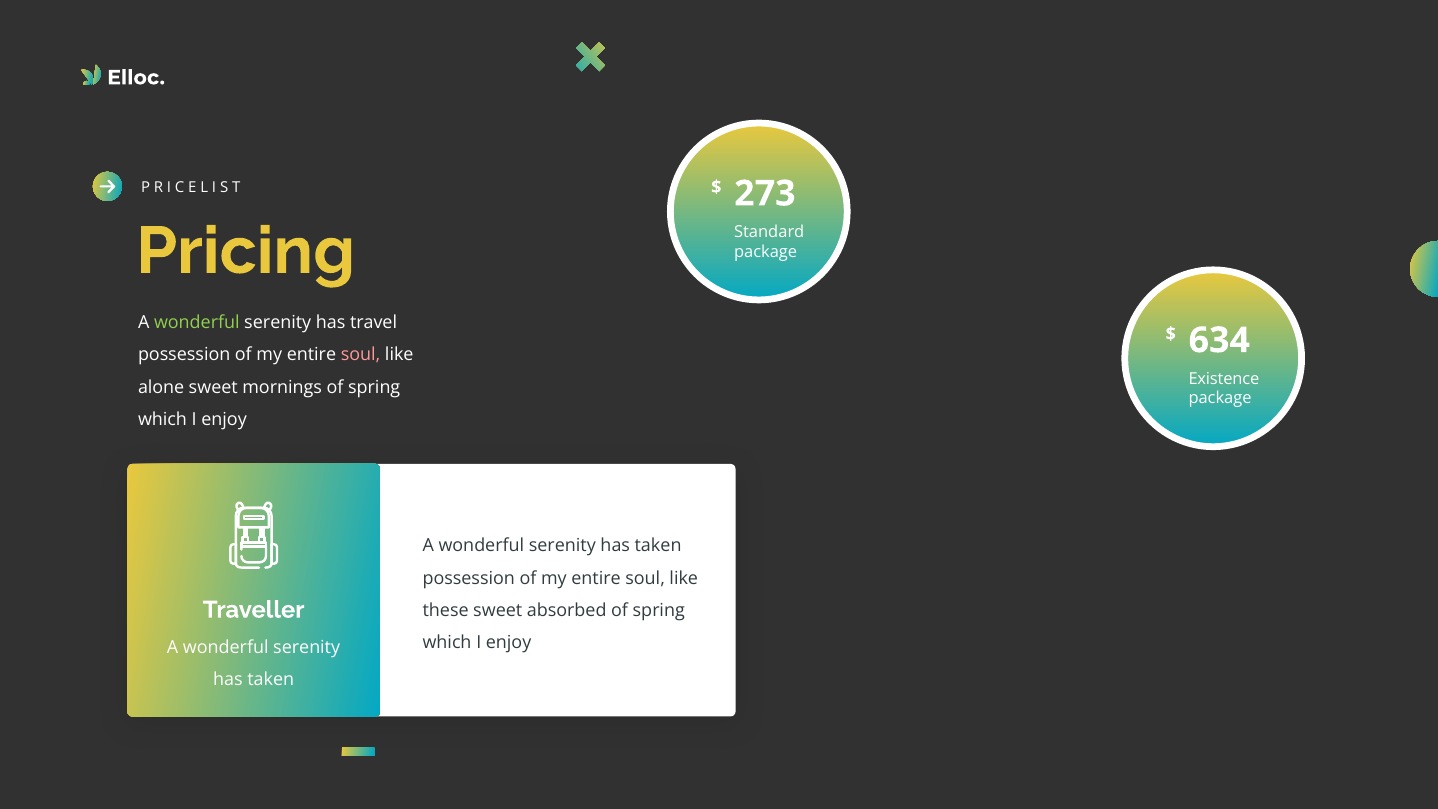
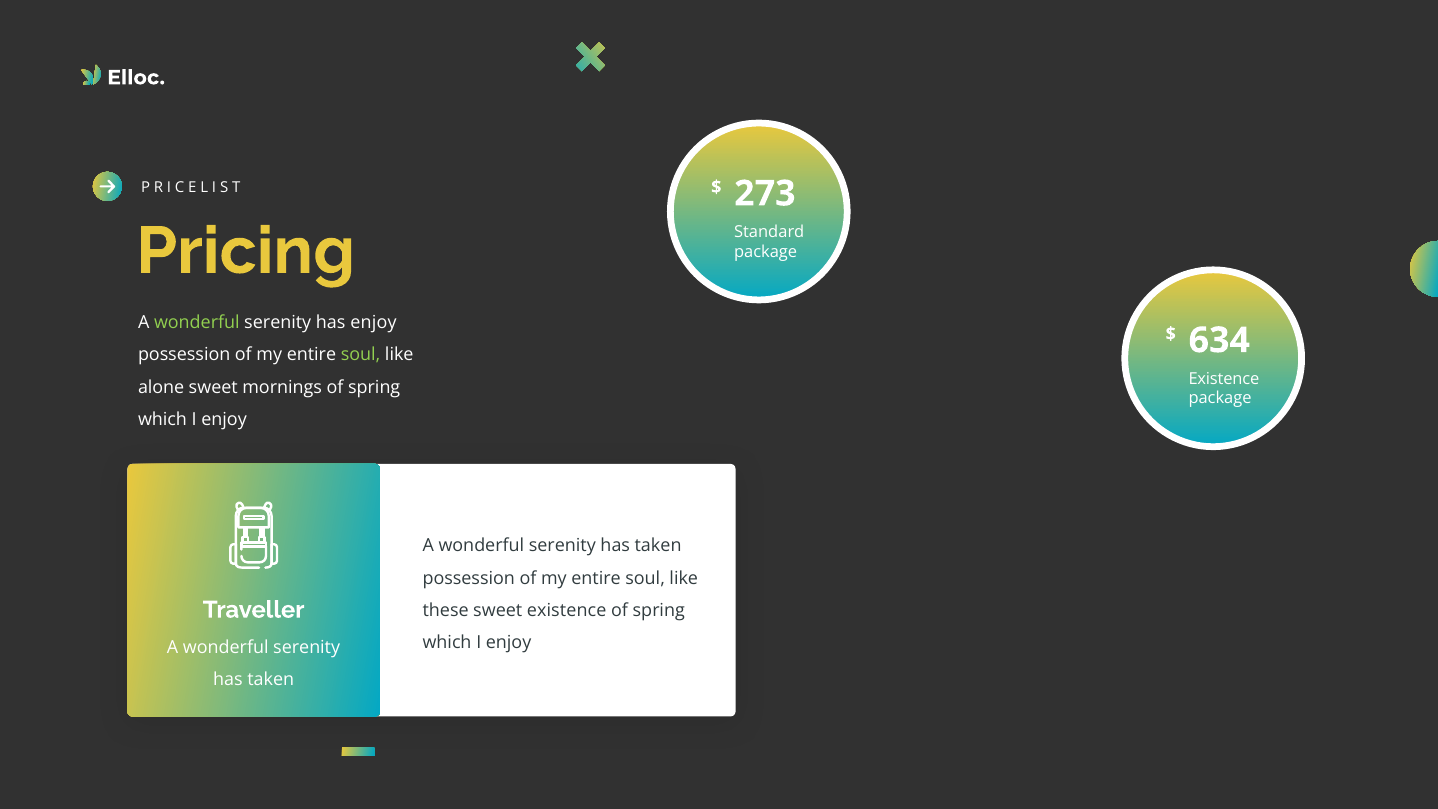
has travel: travel -> enjoy
soul at (361, 355) colour: pink -> light green
sweet absorbed: absorbed -> existence
